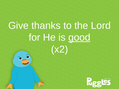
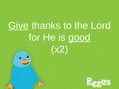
Give underline: none -> present
